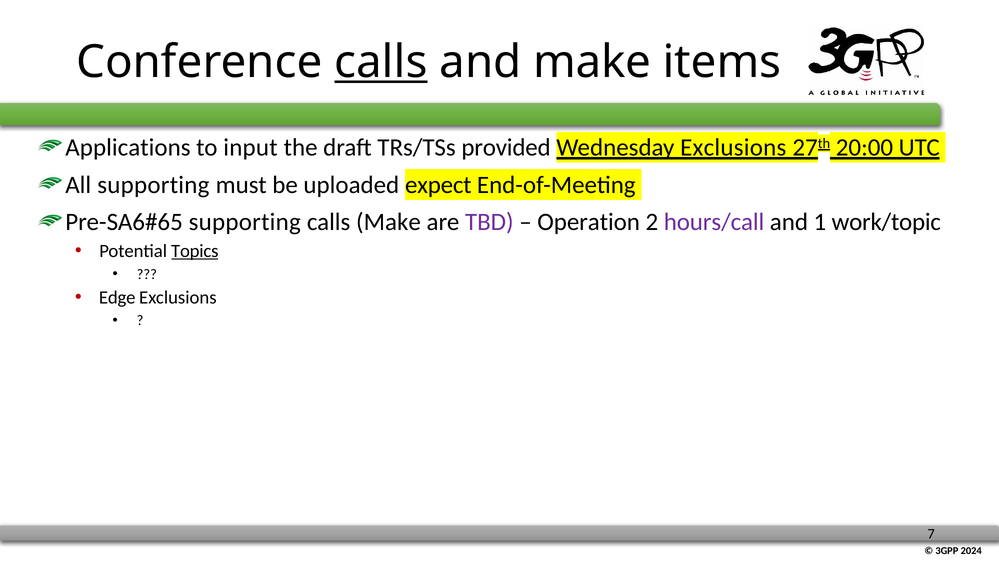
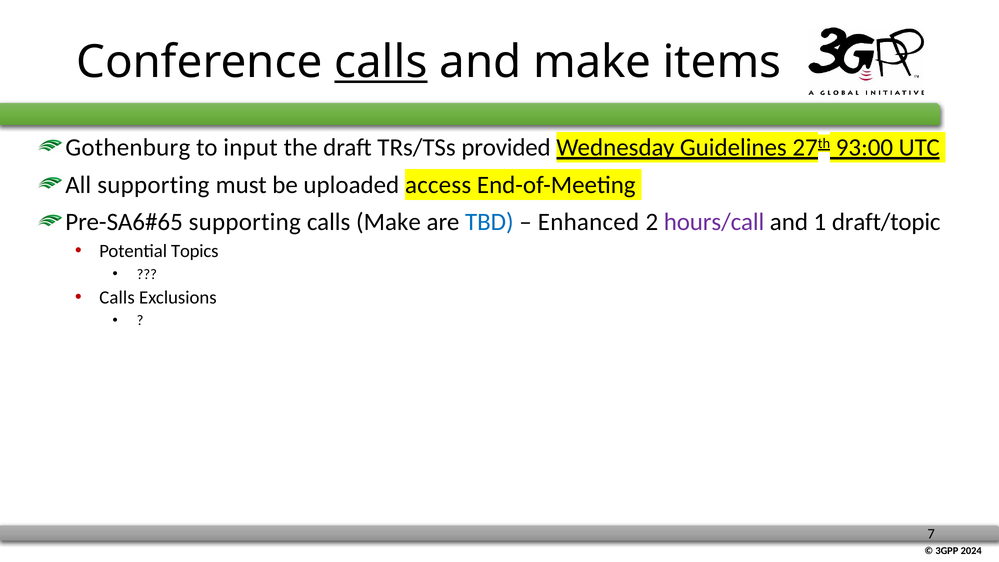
Applications: Applications -> Gothenburg
Wednesday Exclusions: Exclusions -> Guidelines
20:00: 20:00 -> 93:00
expect: expect -> access
TBD colour: purple -> blue
Operation: Operation -> Enhanced
work/topic: work/topic -> draft/topic
Topics underline: present -> none
Edge at (117, 297): Edge -> Calls
